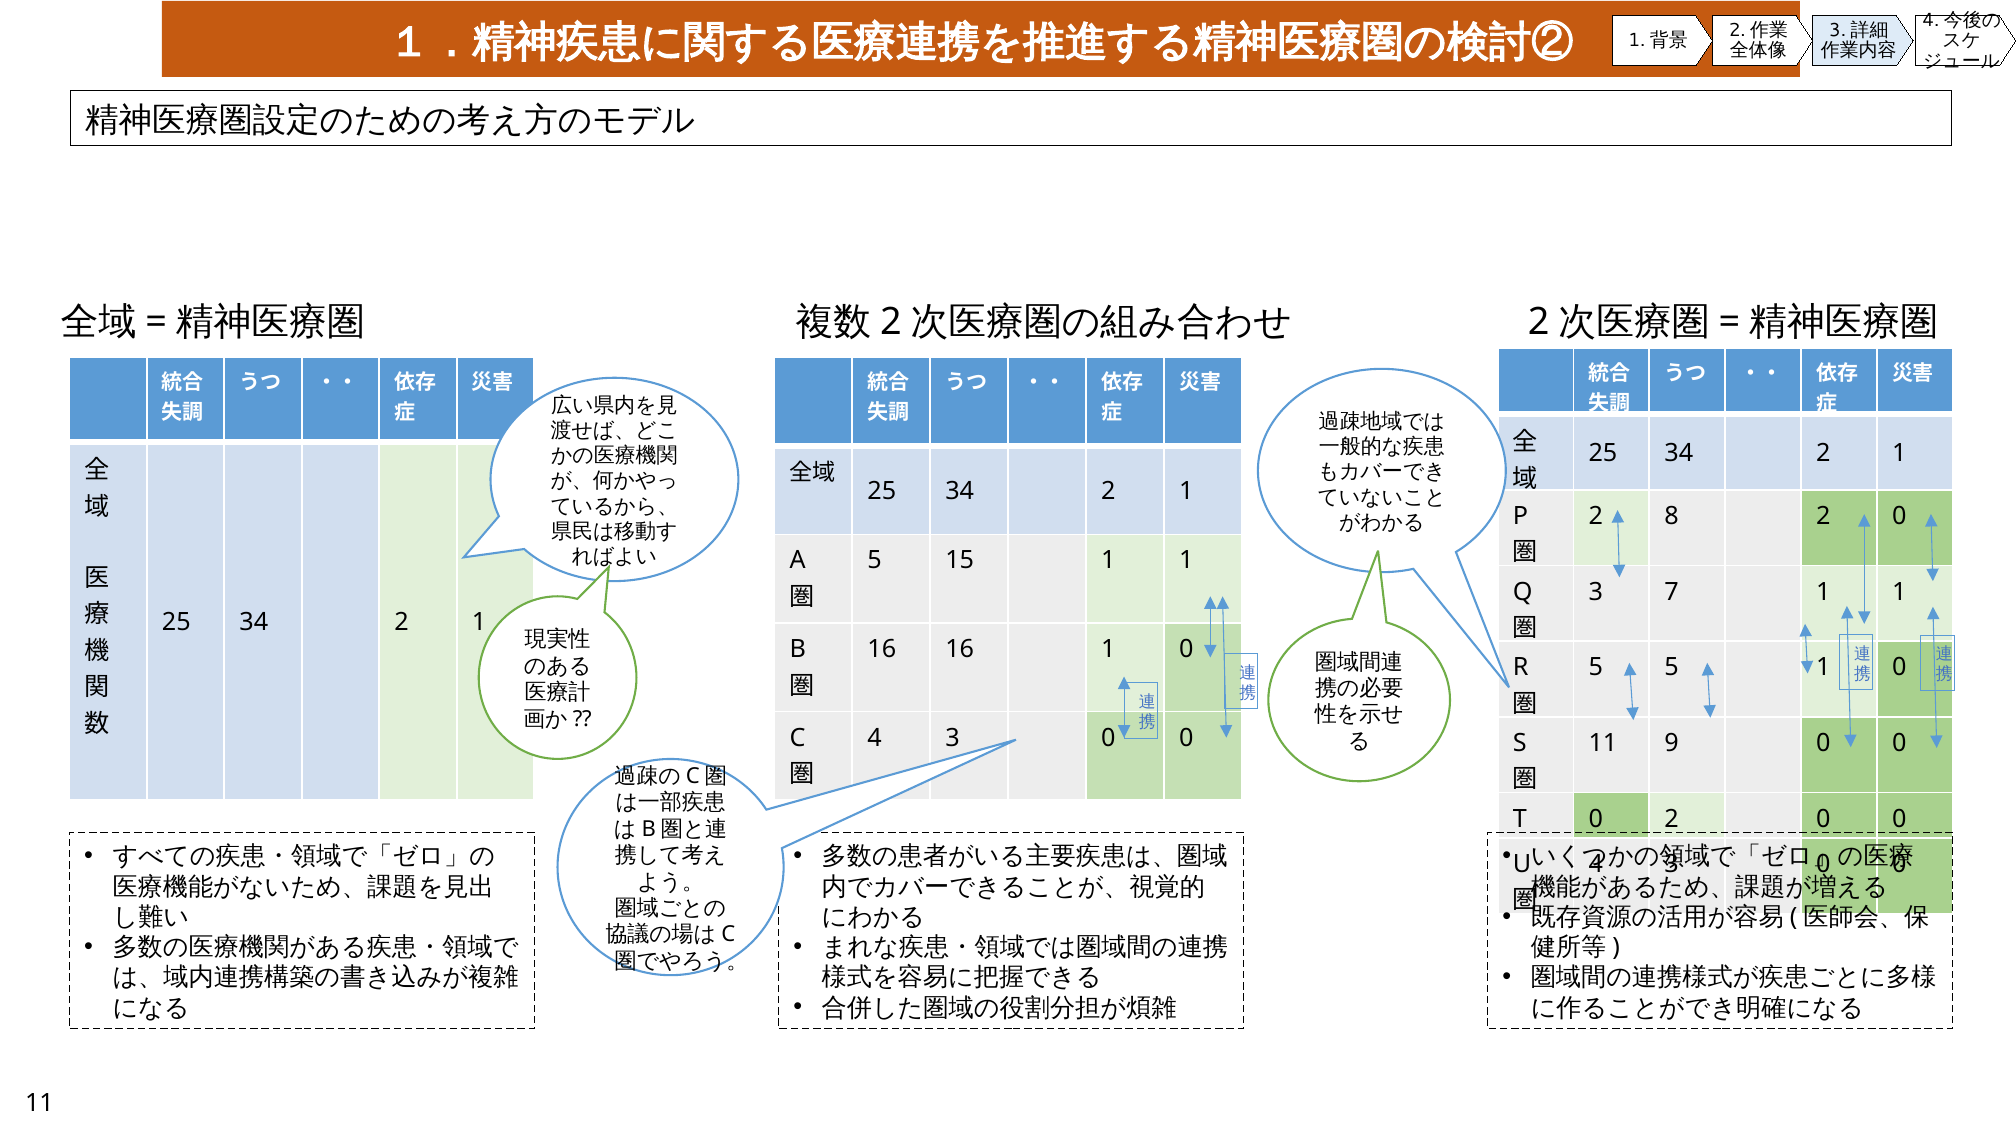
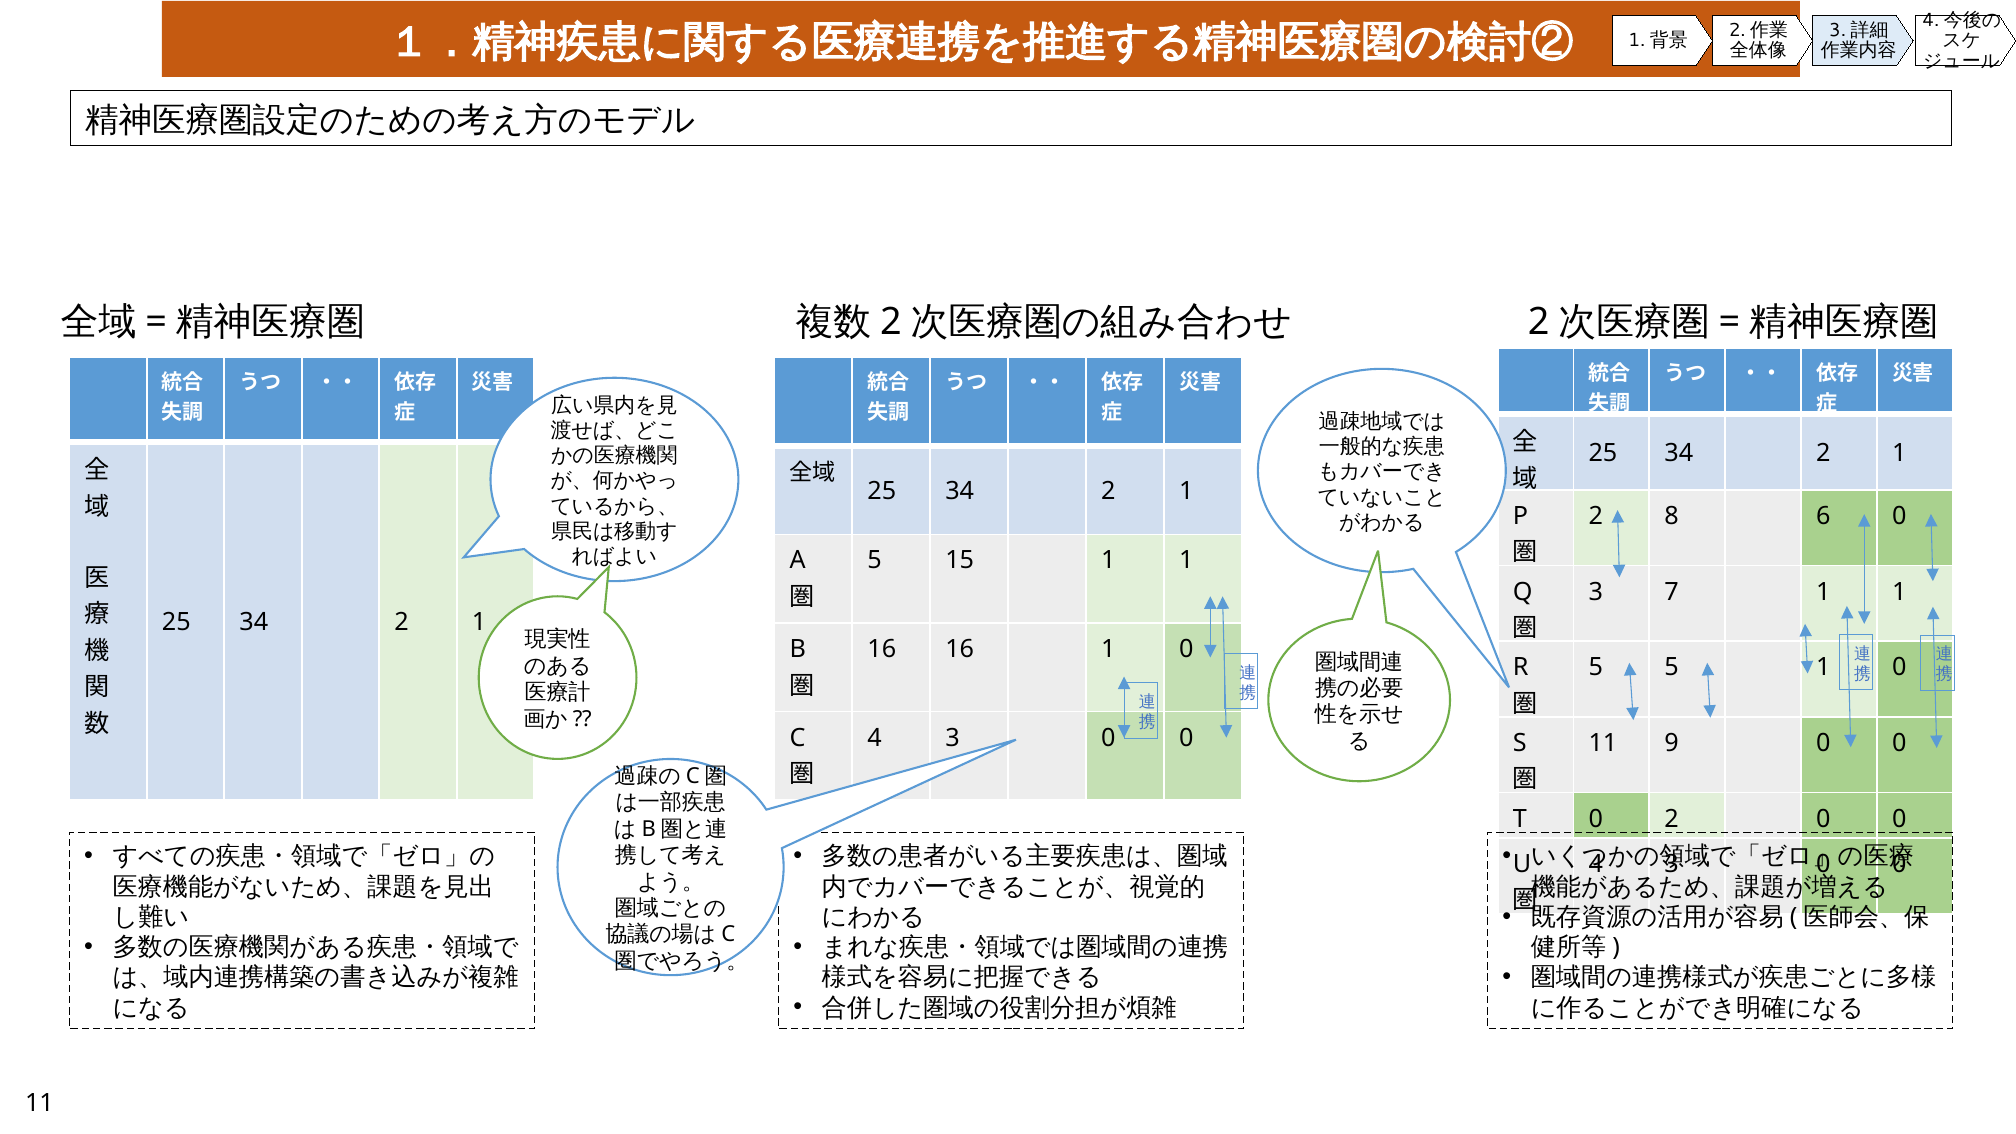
8 2: 2 -> 6
